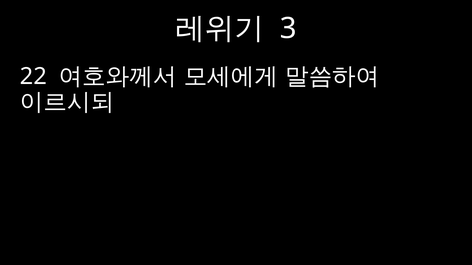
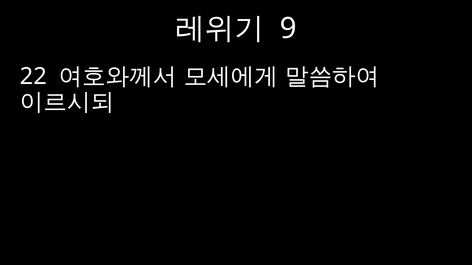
3: 3 -> 9
